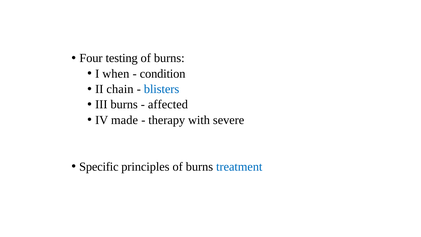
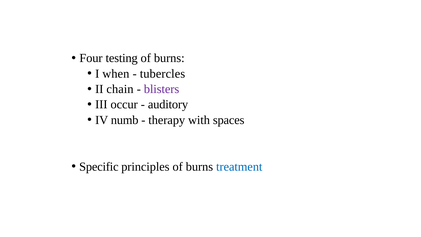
condition: condition -> tubercles
blisters colour: blue -> purple
III burns: burns -> occur
affected: affected -> auditory
made: made -> numb
severe: severe -> spaces
